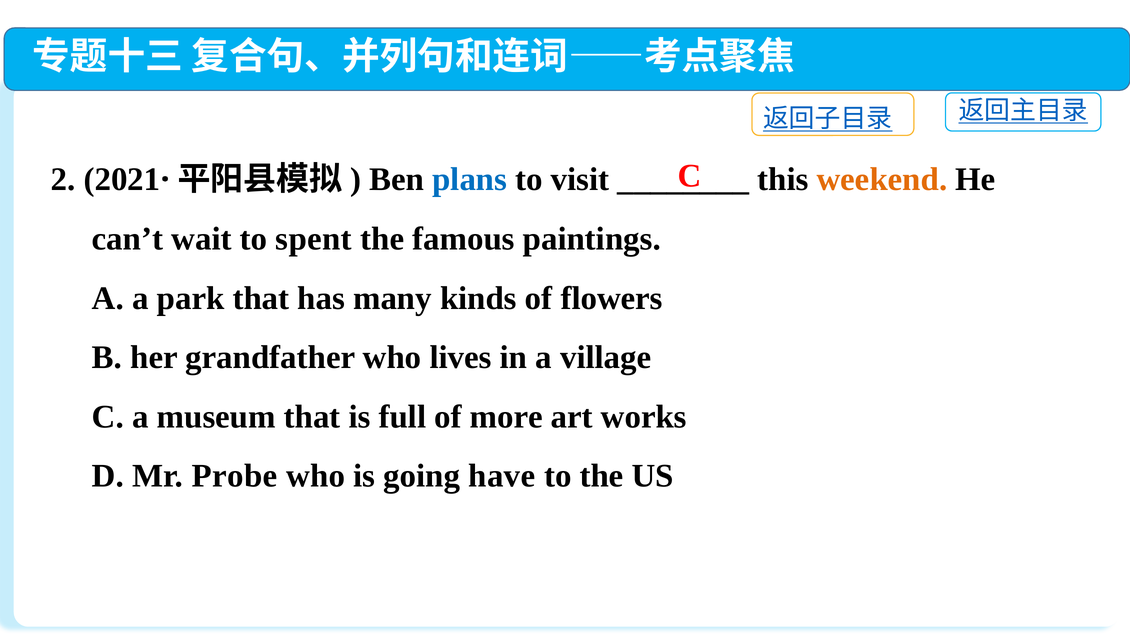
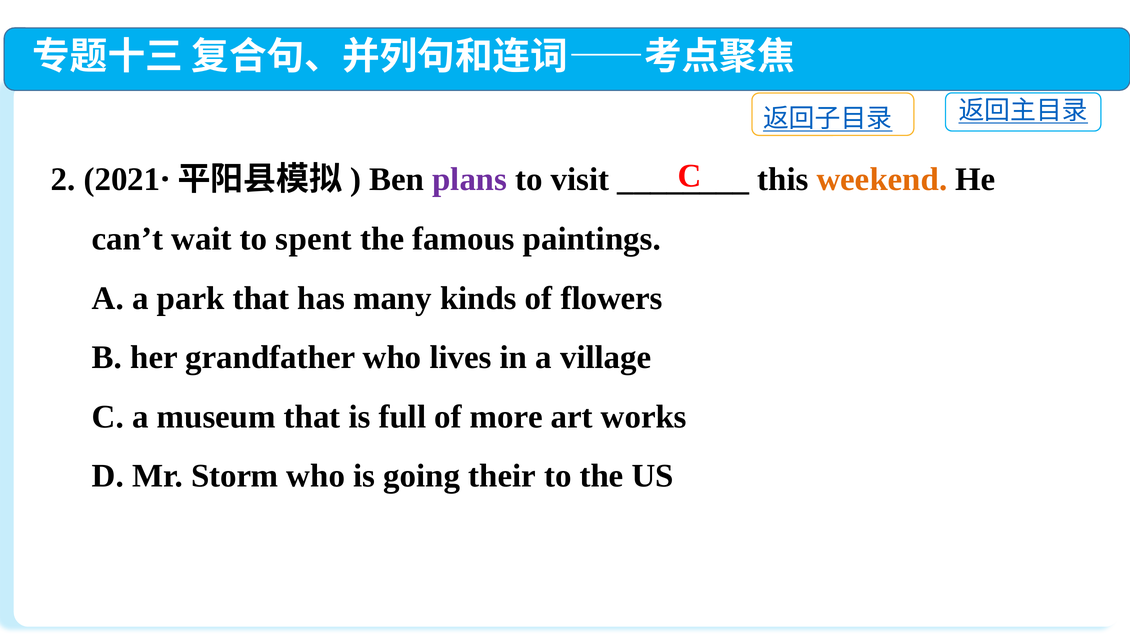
plans colour: blue -> purple
Probe: Probe -> Storm
have: have -> their
